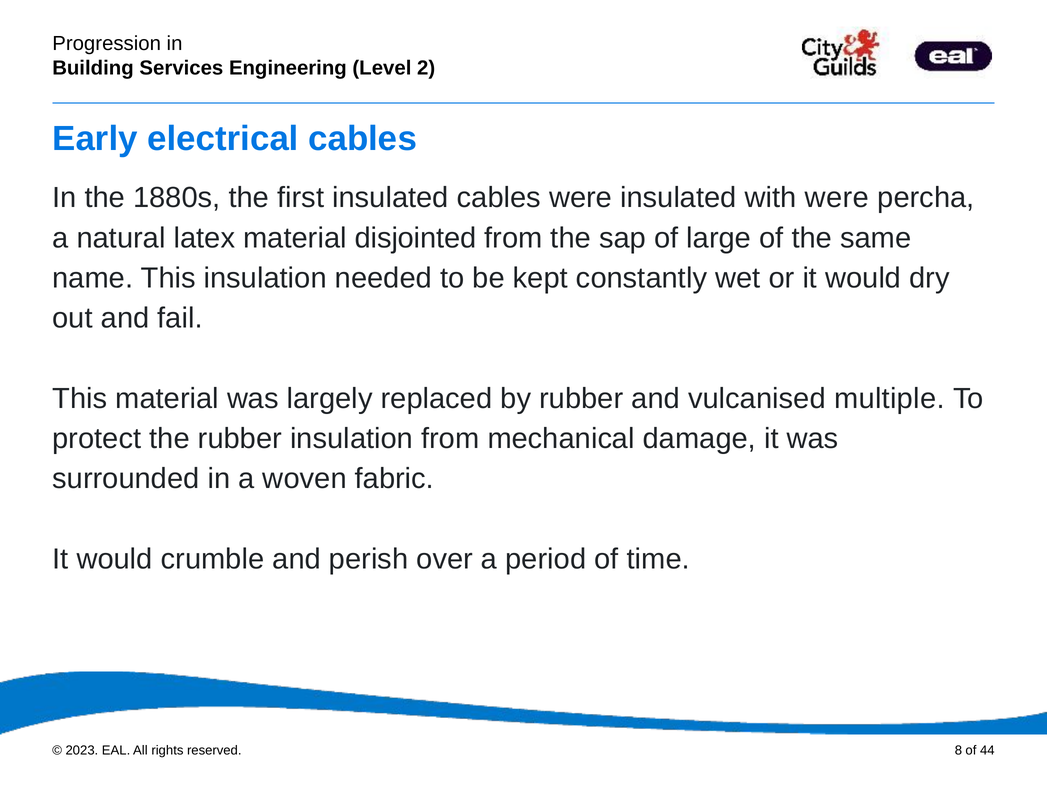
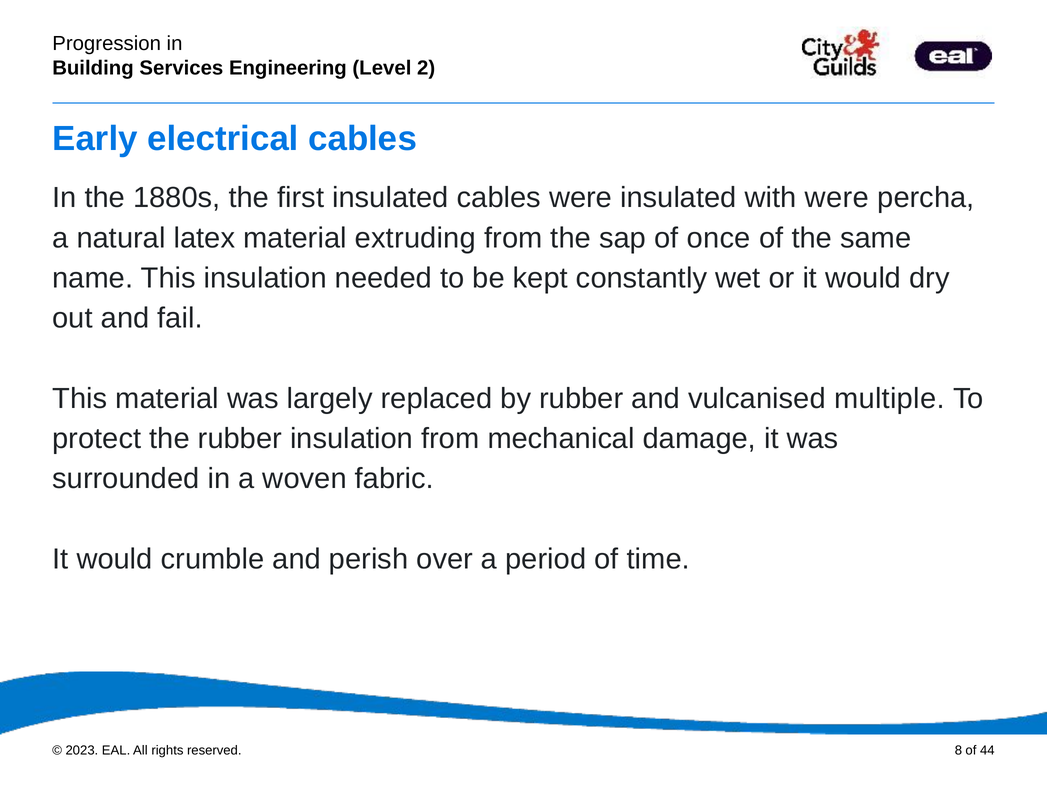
disjointed: disjointed -> extruding
large: large -> once
